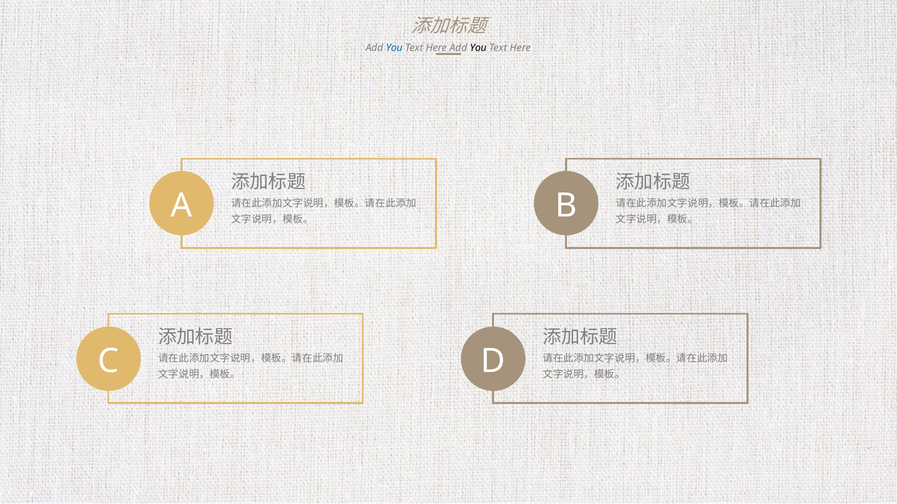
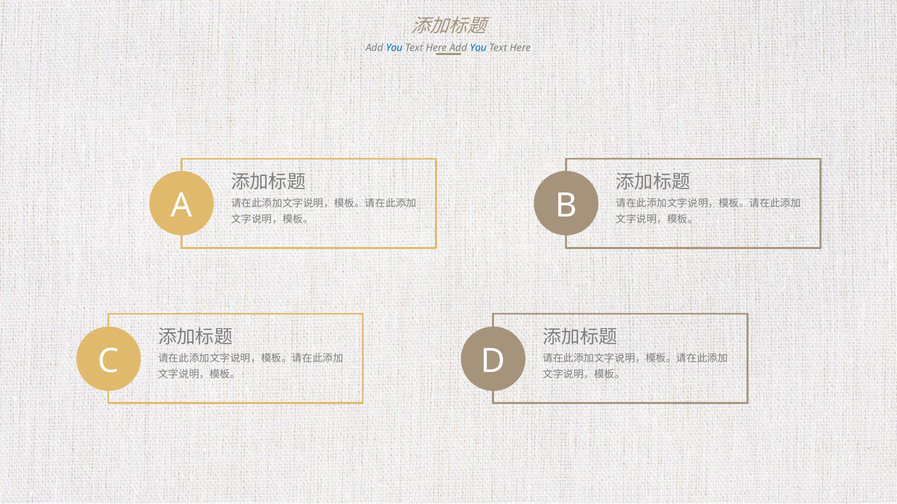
You at (478, 48) colour: black -> blue
